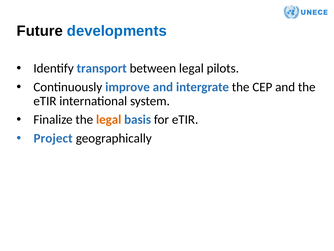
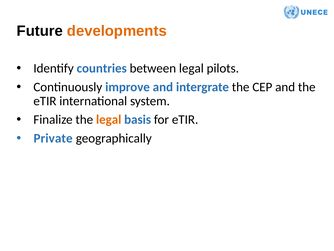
developments colour: blue -> orange
transport: transport -> countries
Project: Project -> Private
